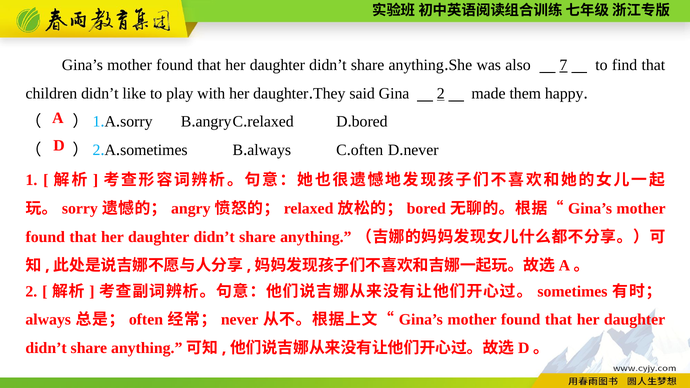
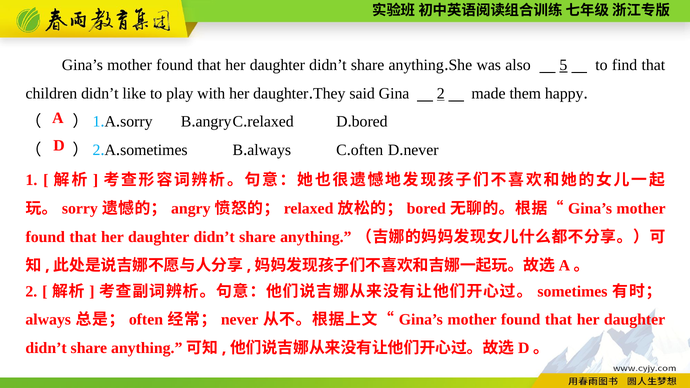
7: 7 -> 5
